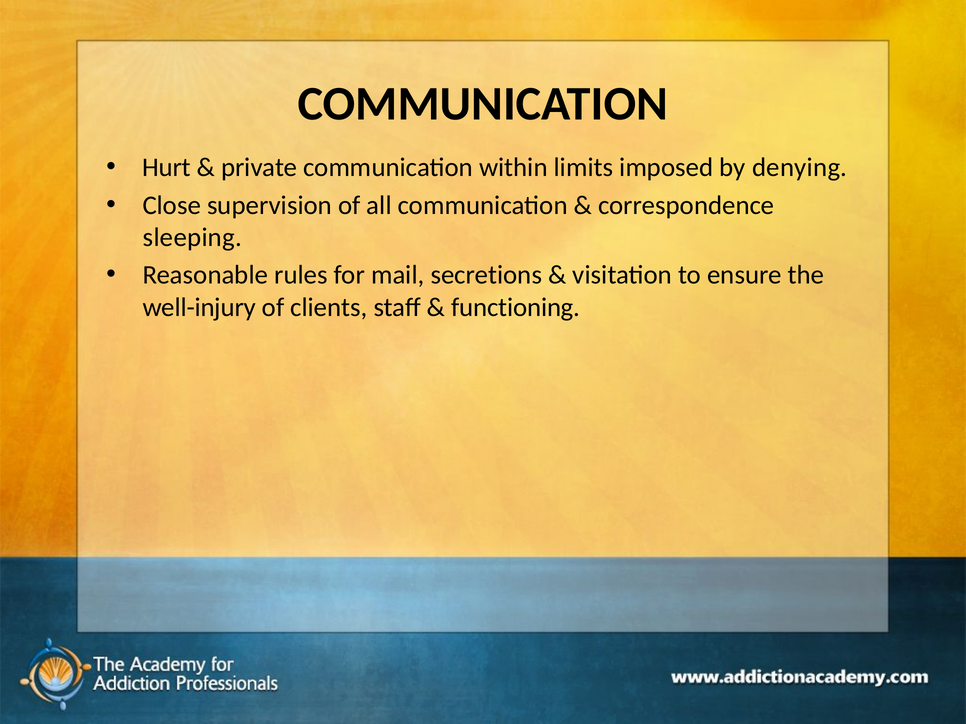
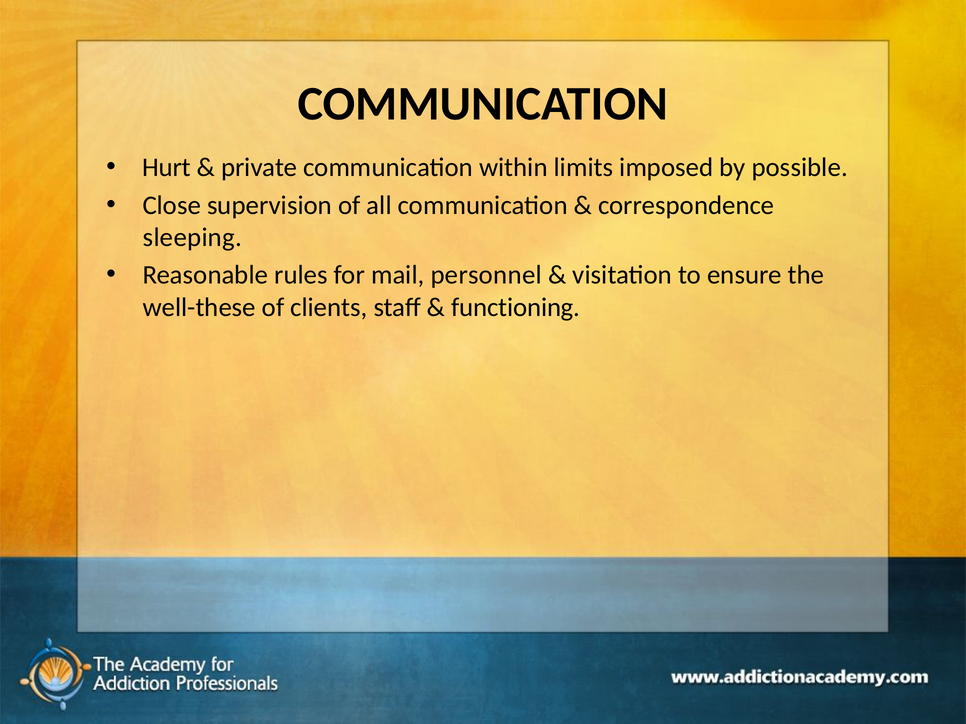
denying: denying -> possible
secretions: secretions -> personnel
well-injury: well-injury -> well-these
